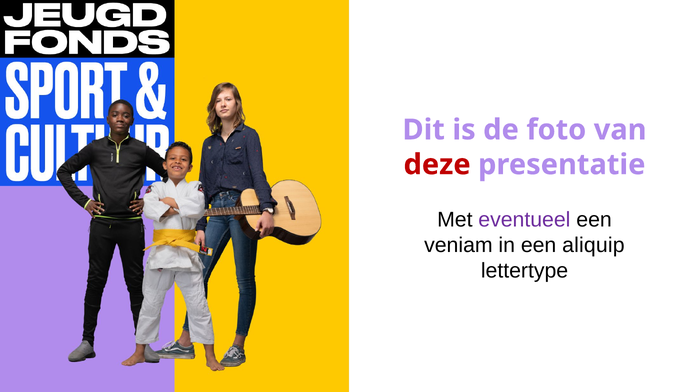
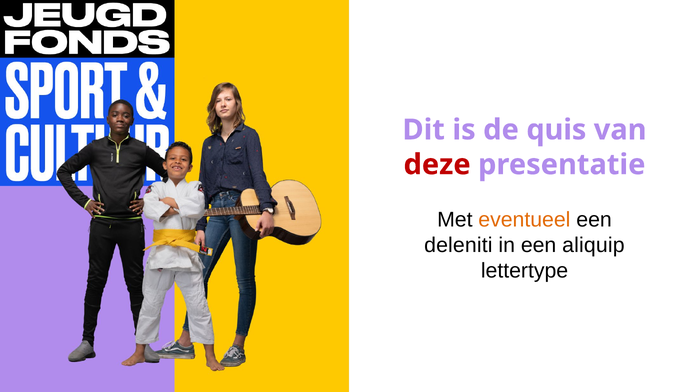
foto: foto -> quis
eventueel colour: purple -> orange
veniam: veniam -> deleniti
